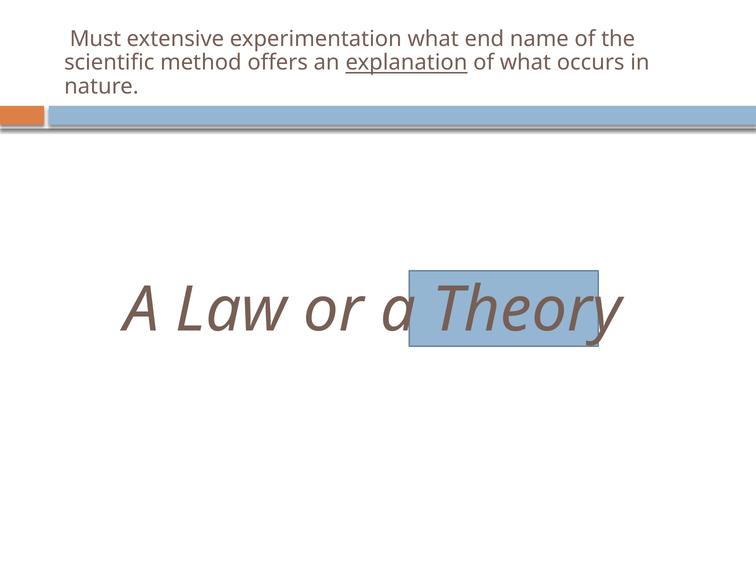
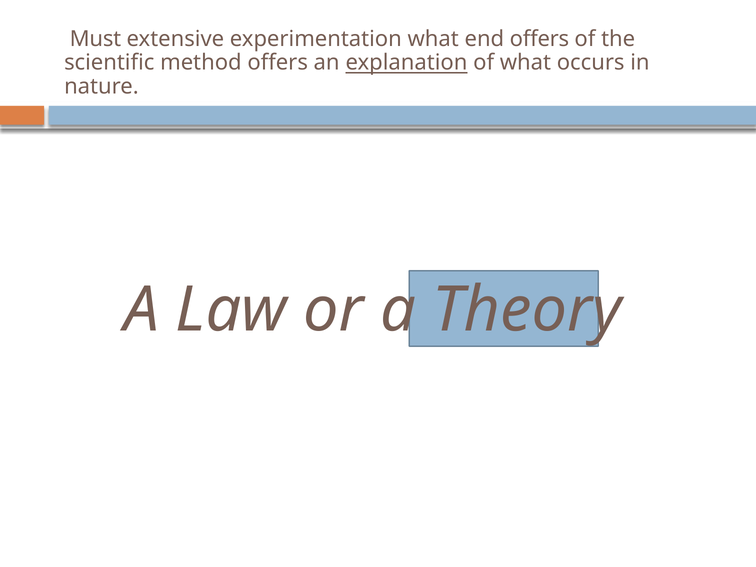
end name: name -> offers
